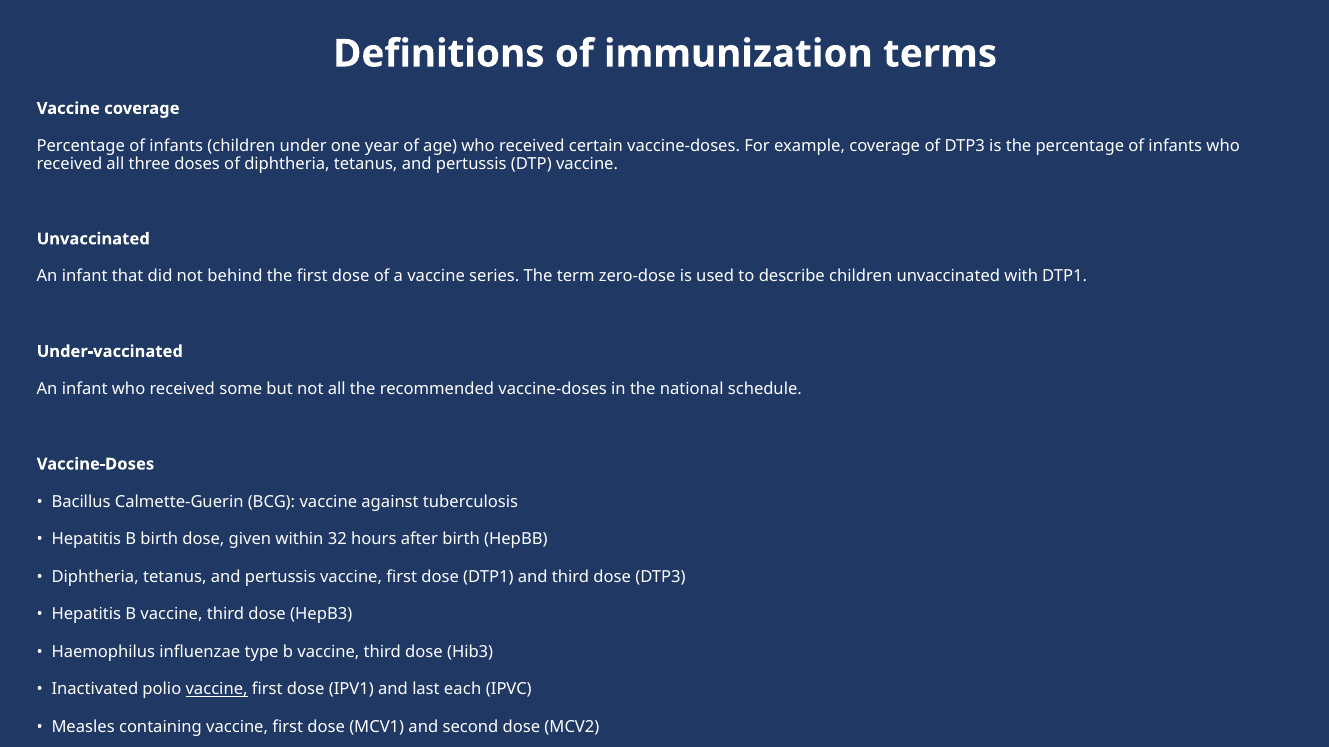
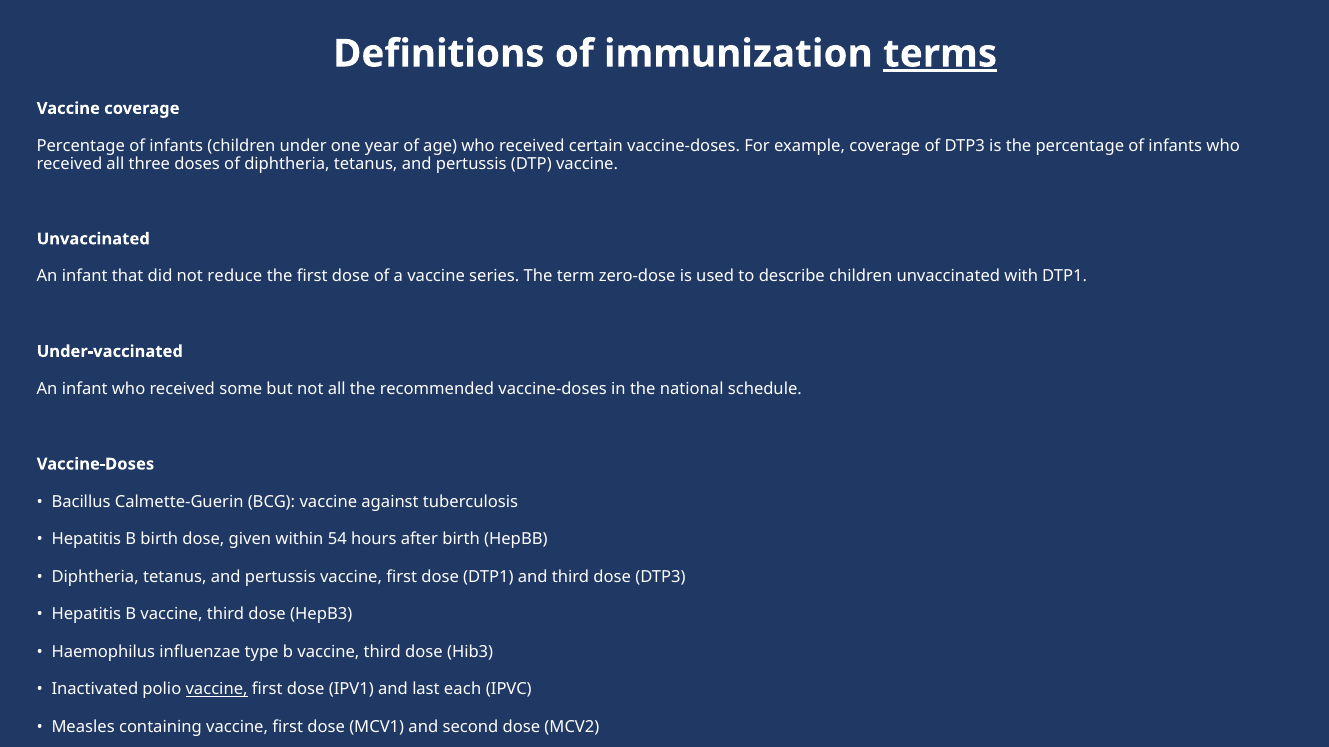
terms underline: none -> present
behind: behind -> reduce
32: 32 -> 54
